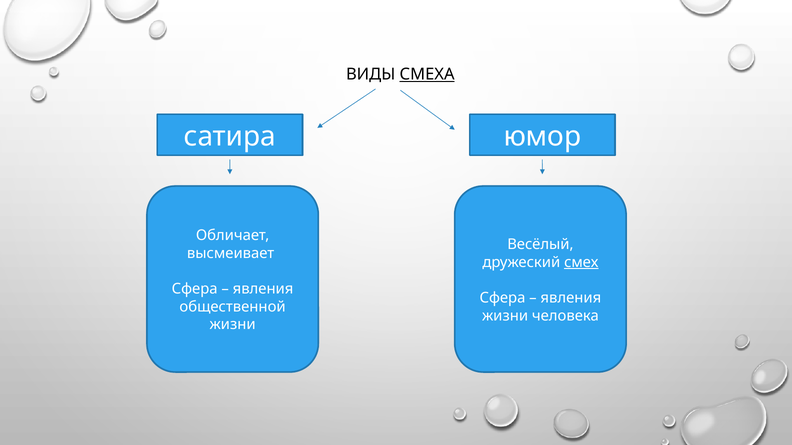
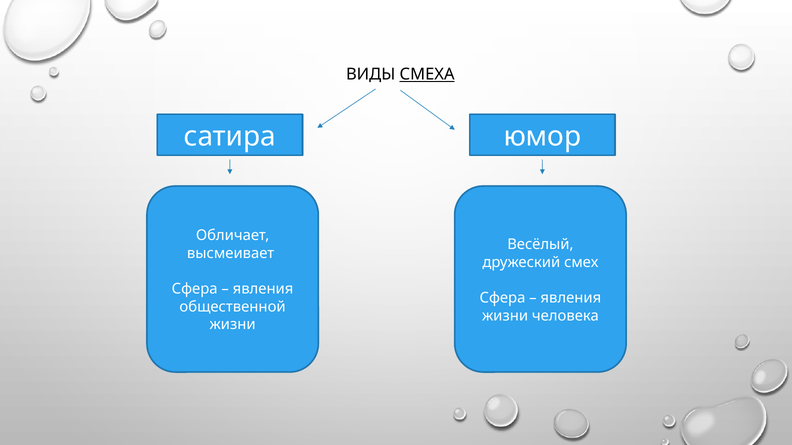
смех underline: present -> none
